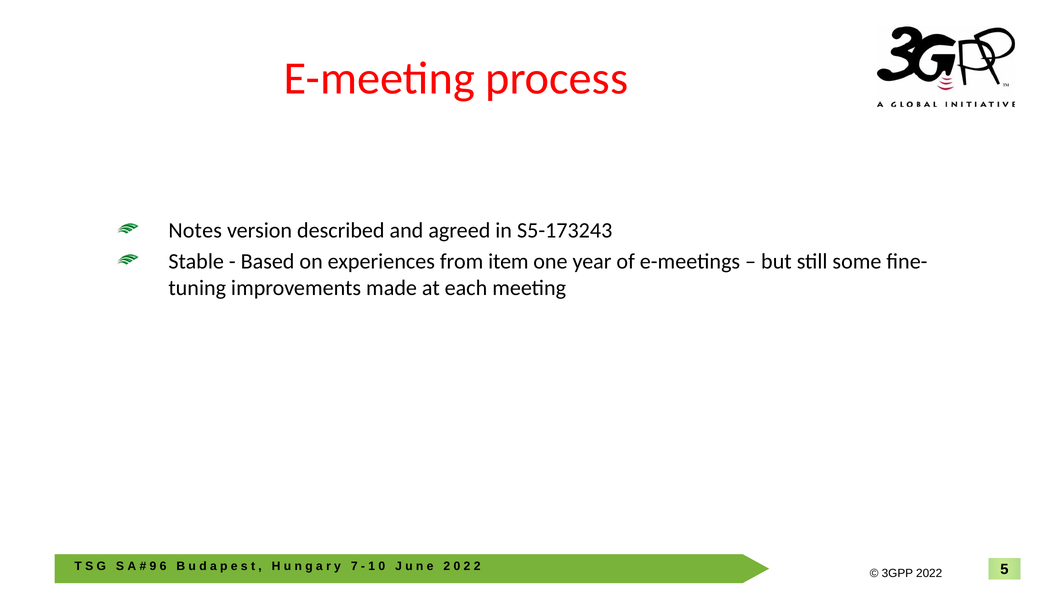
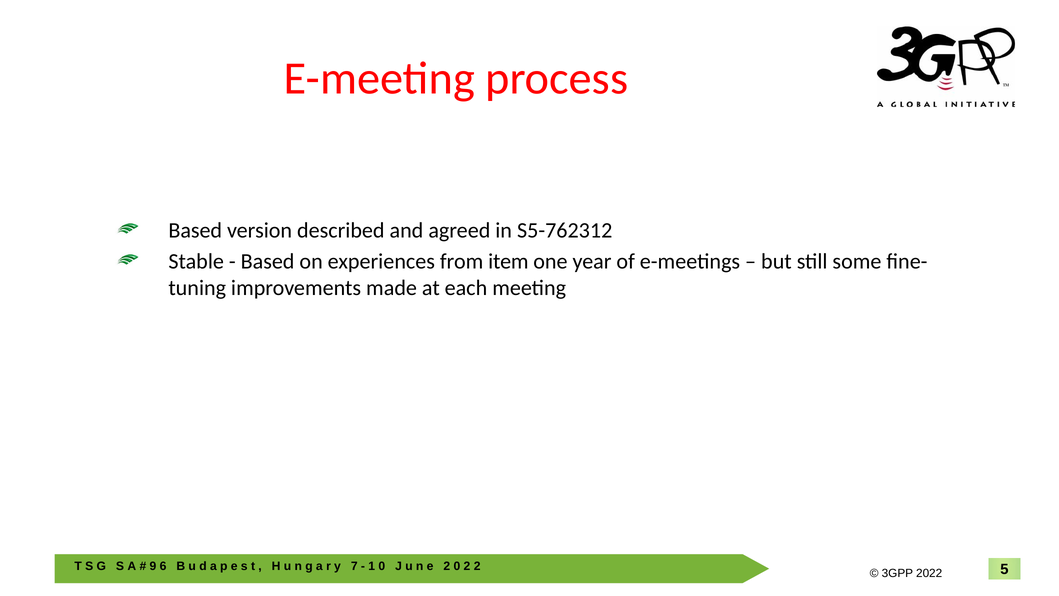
Notes at (195, 230): Notes -> Based
S5-173243: S5-173243 -> S5-762312
